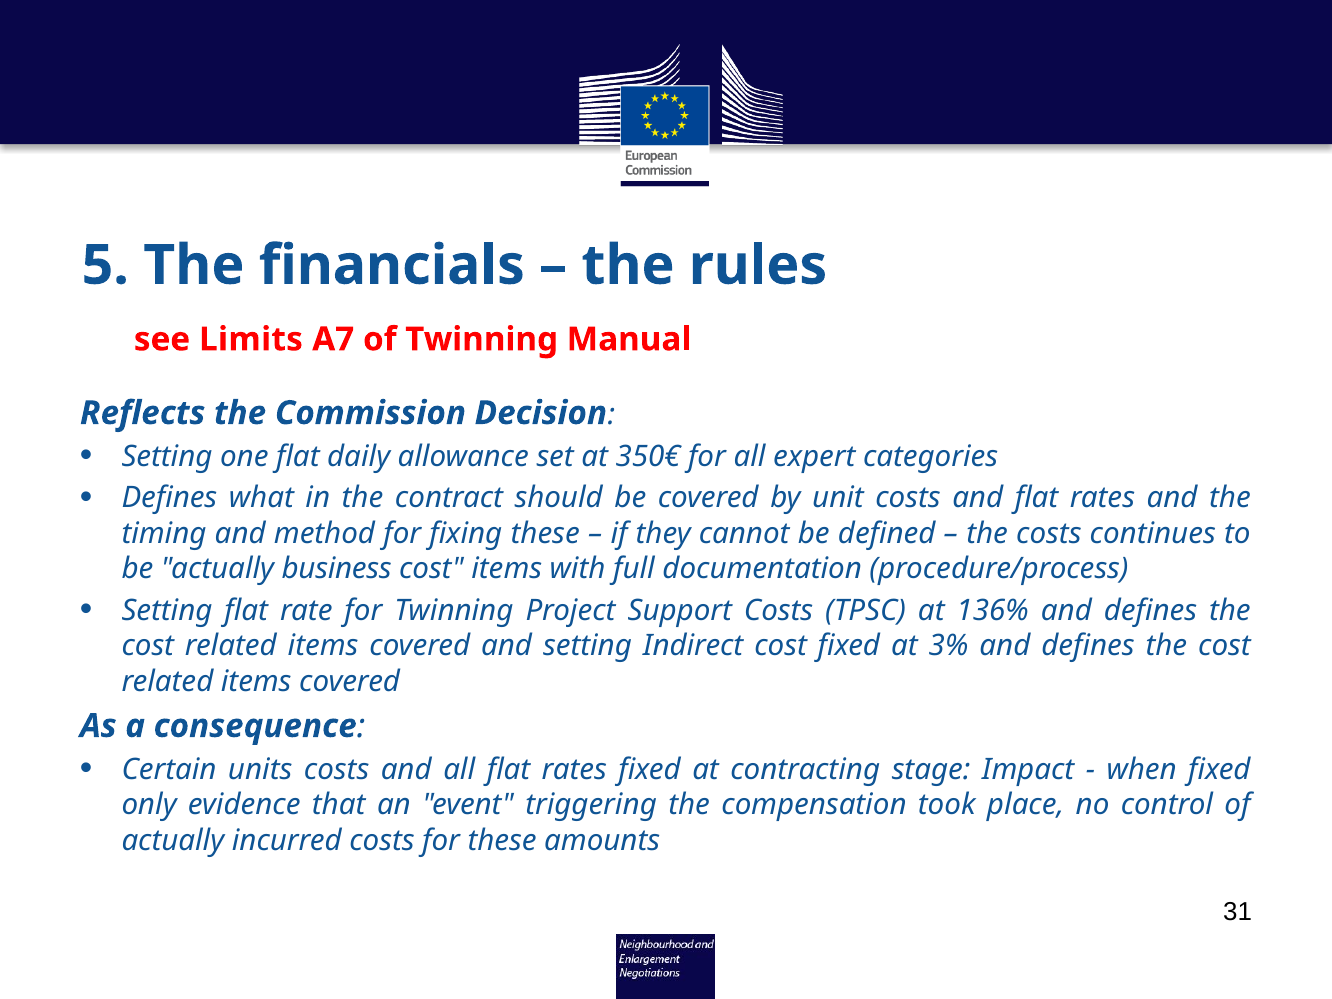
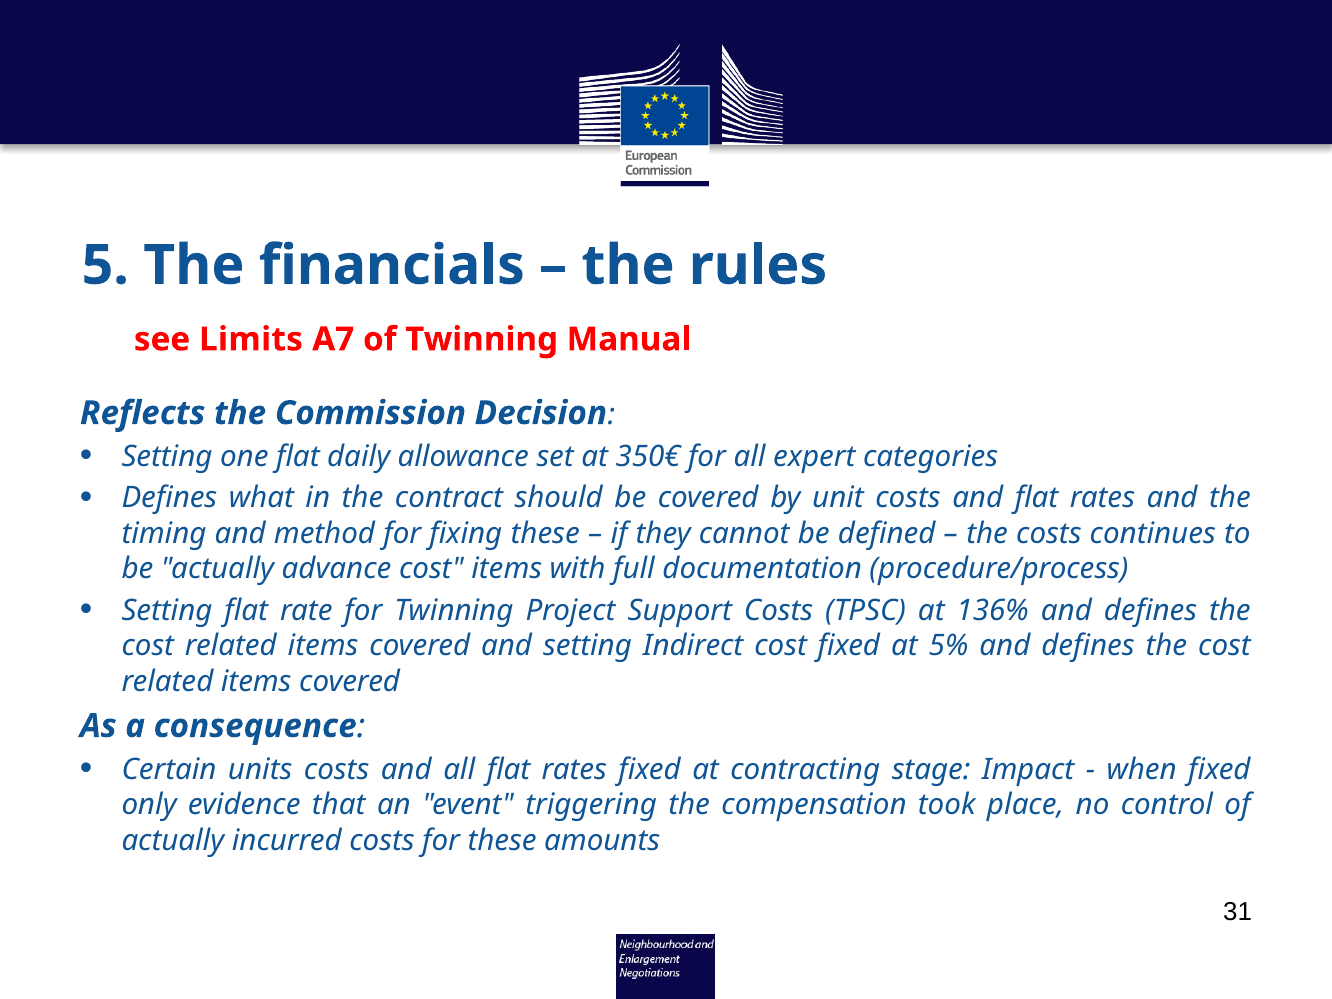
business: business -> advance
3%: 3% -> 5%
